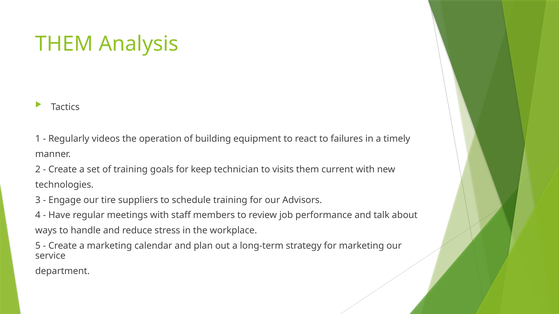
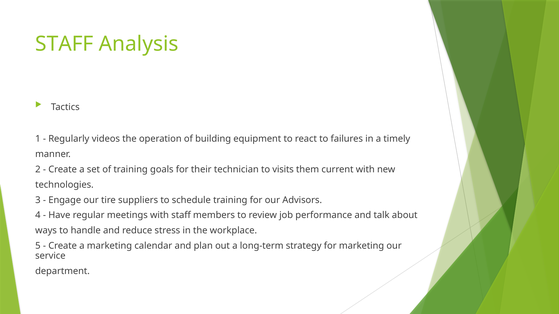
THEM at (64, 44): THEM -> STAFF
keep: keep -> their
